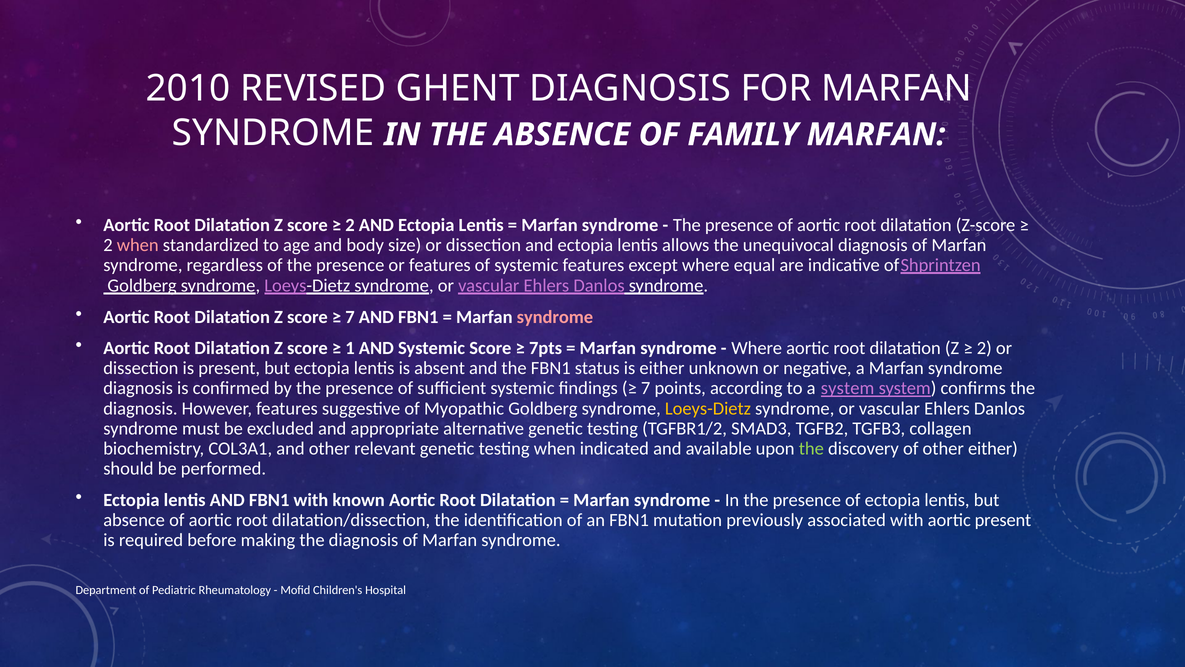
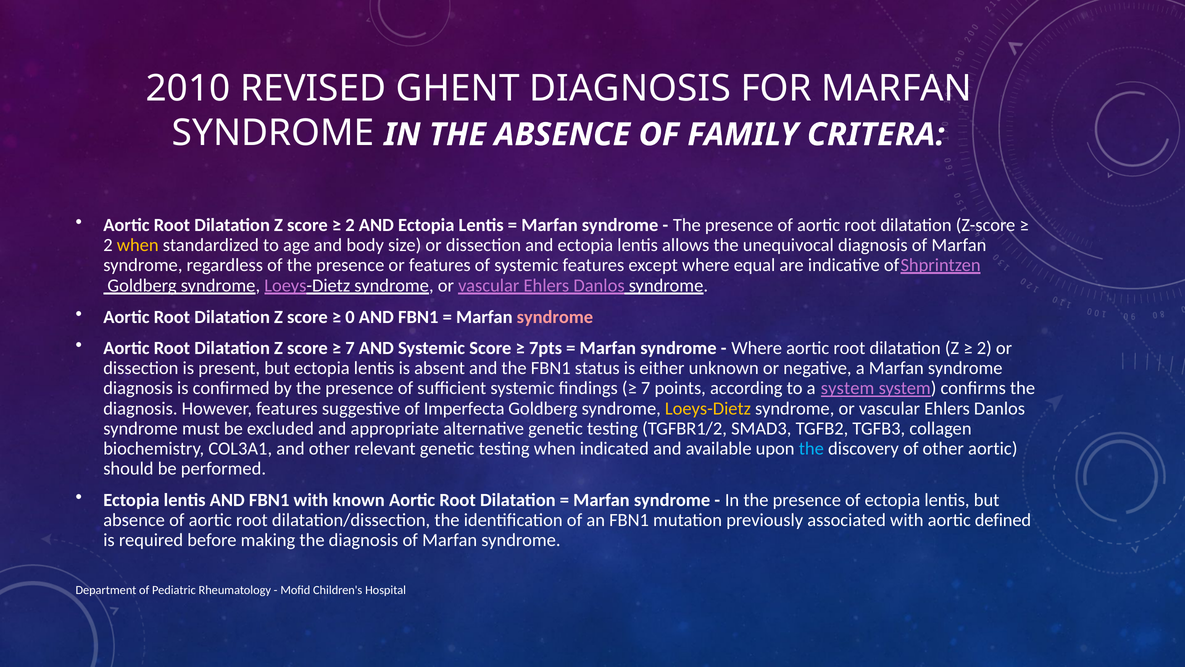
FAMILY MARFAN: MARFAN -> CRITERA
when at (138, 245) colour: pink -> yellow
7 at (350, 317): 7 -> 0
1 at (350, 348): 1 -> 7
Myopathic: Myopathic -> Imperfecta
the at (811, 448) colour: light green -> light blue
other either: either -> aortic
aortic present: present -> defined
